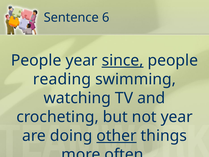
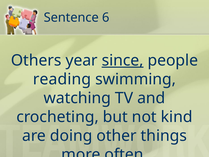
People at (36, 60): People -> Others
not year: year -> kind
other underline: present -> none
